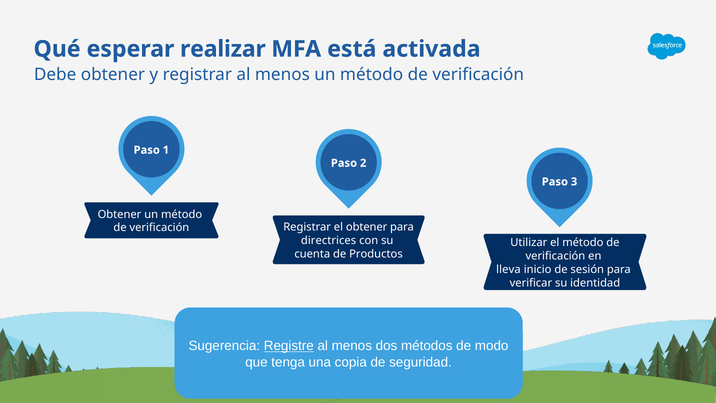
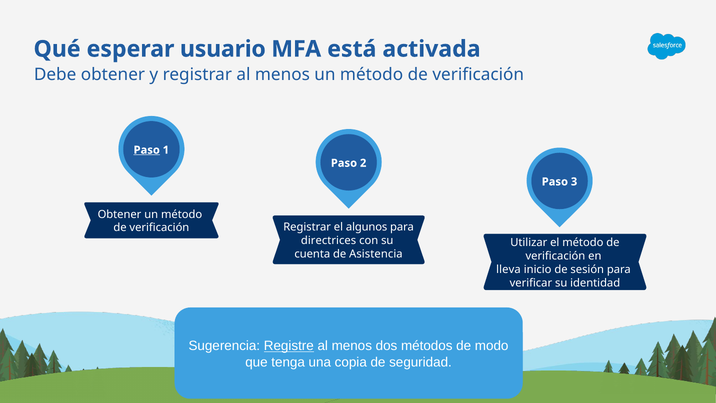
realizar: realizar -> usuario
Paso at (147, 150) underline: none -> present
el obtener: obtener -> algunos
Productos: Productos -> Asistencia
